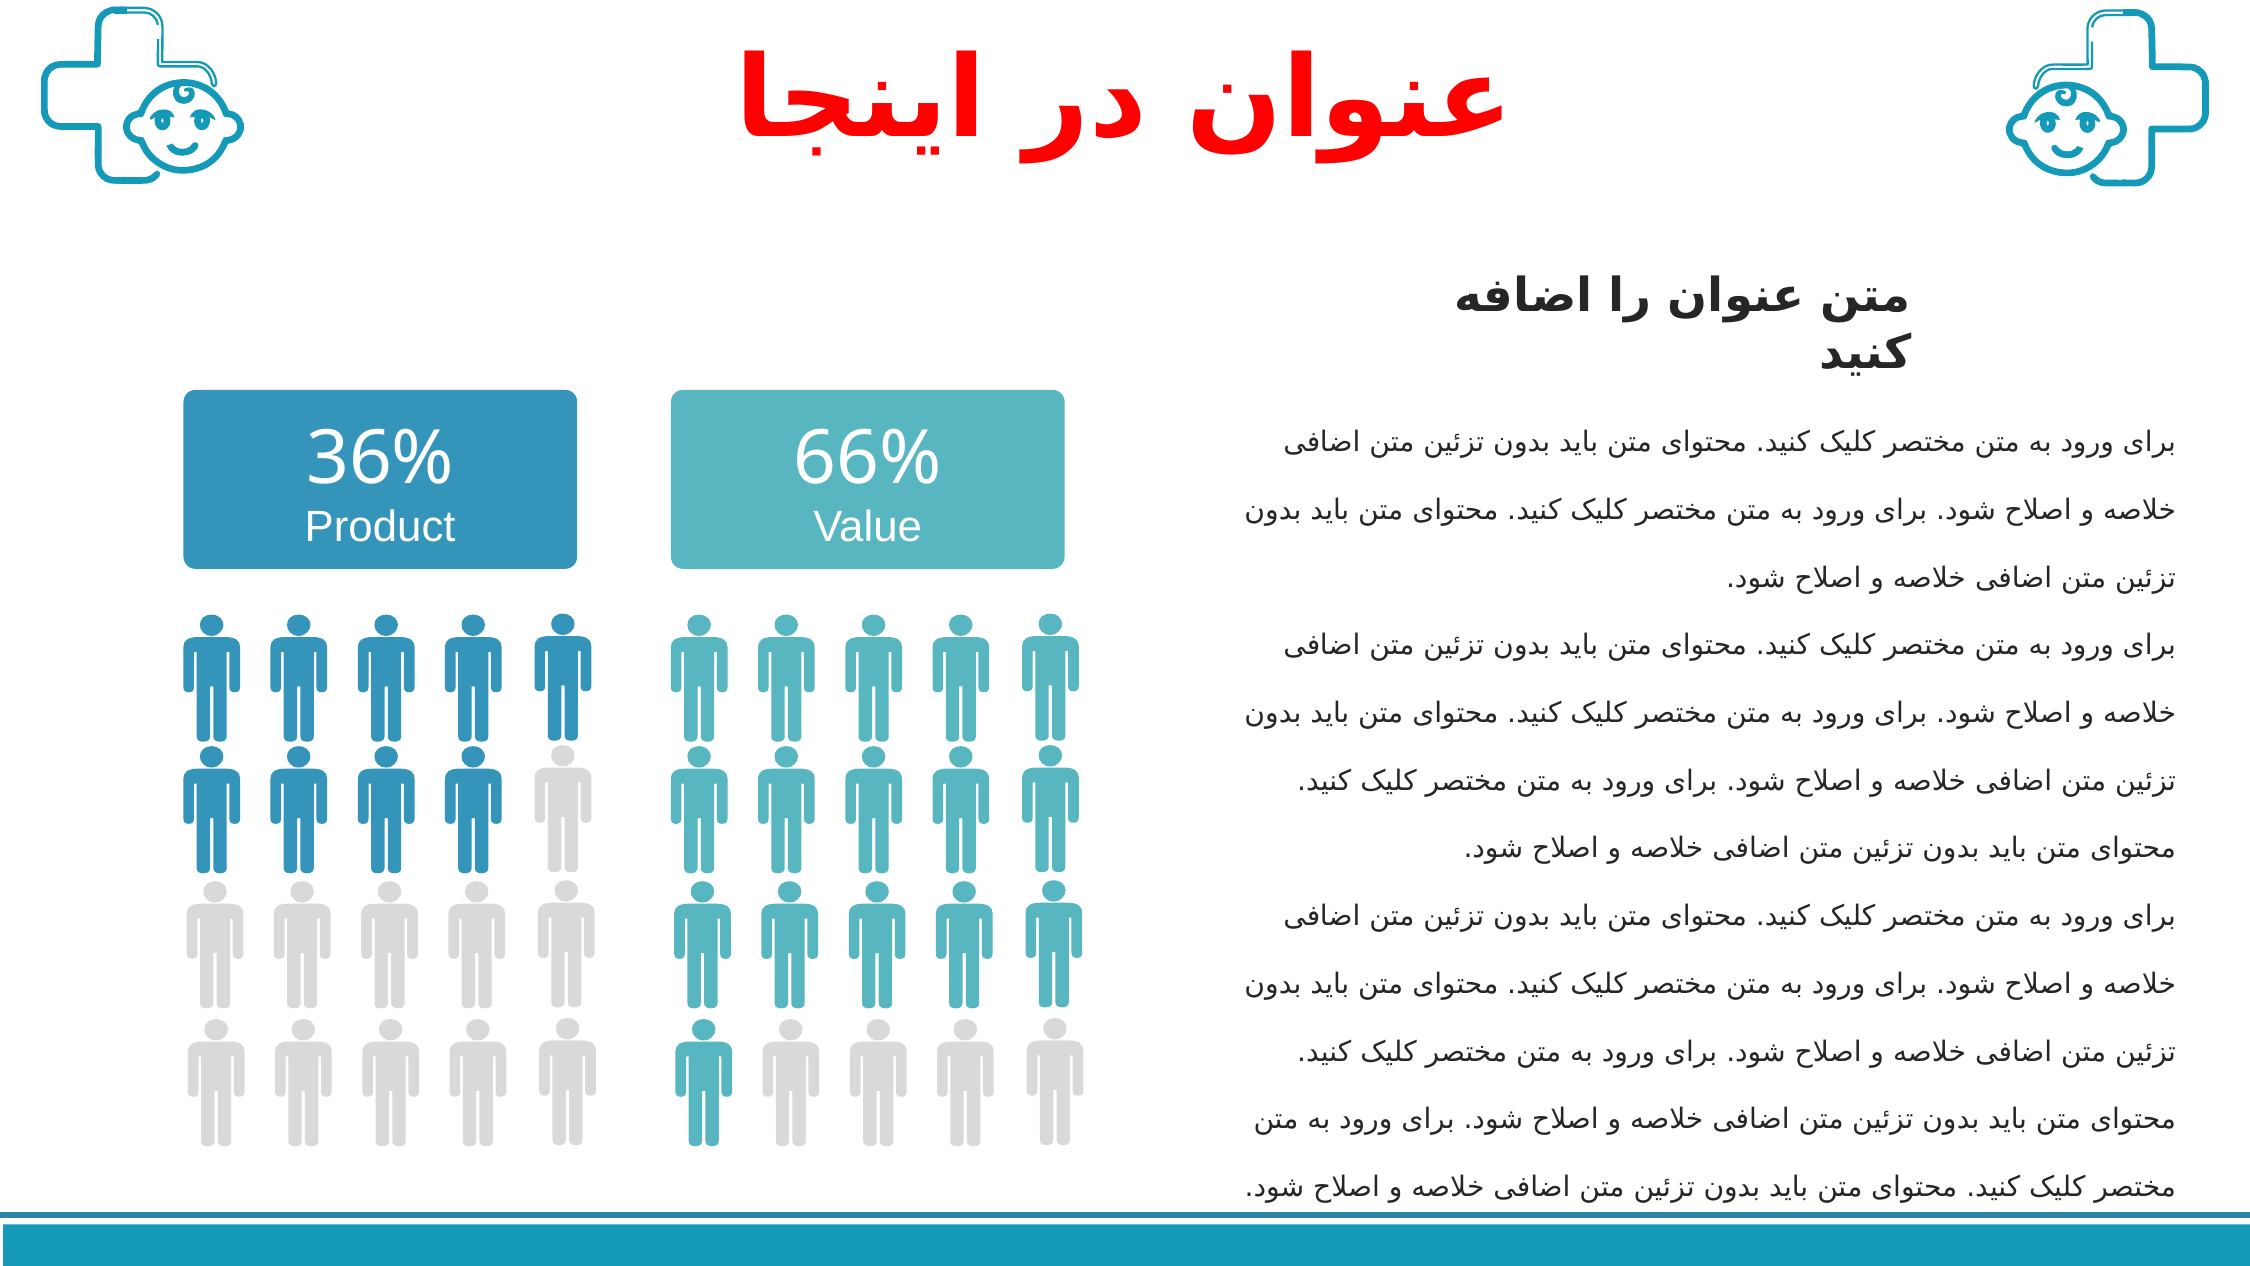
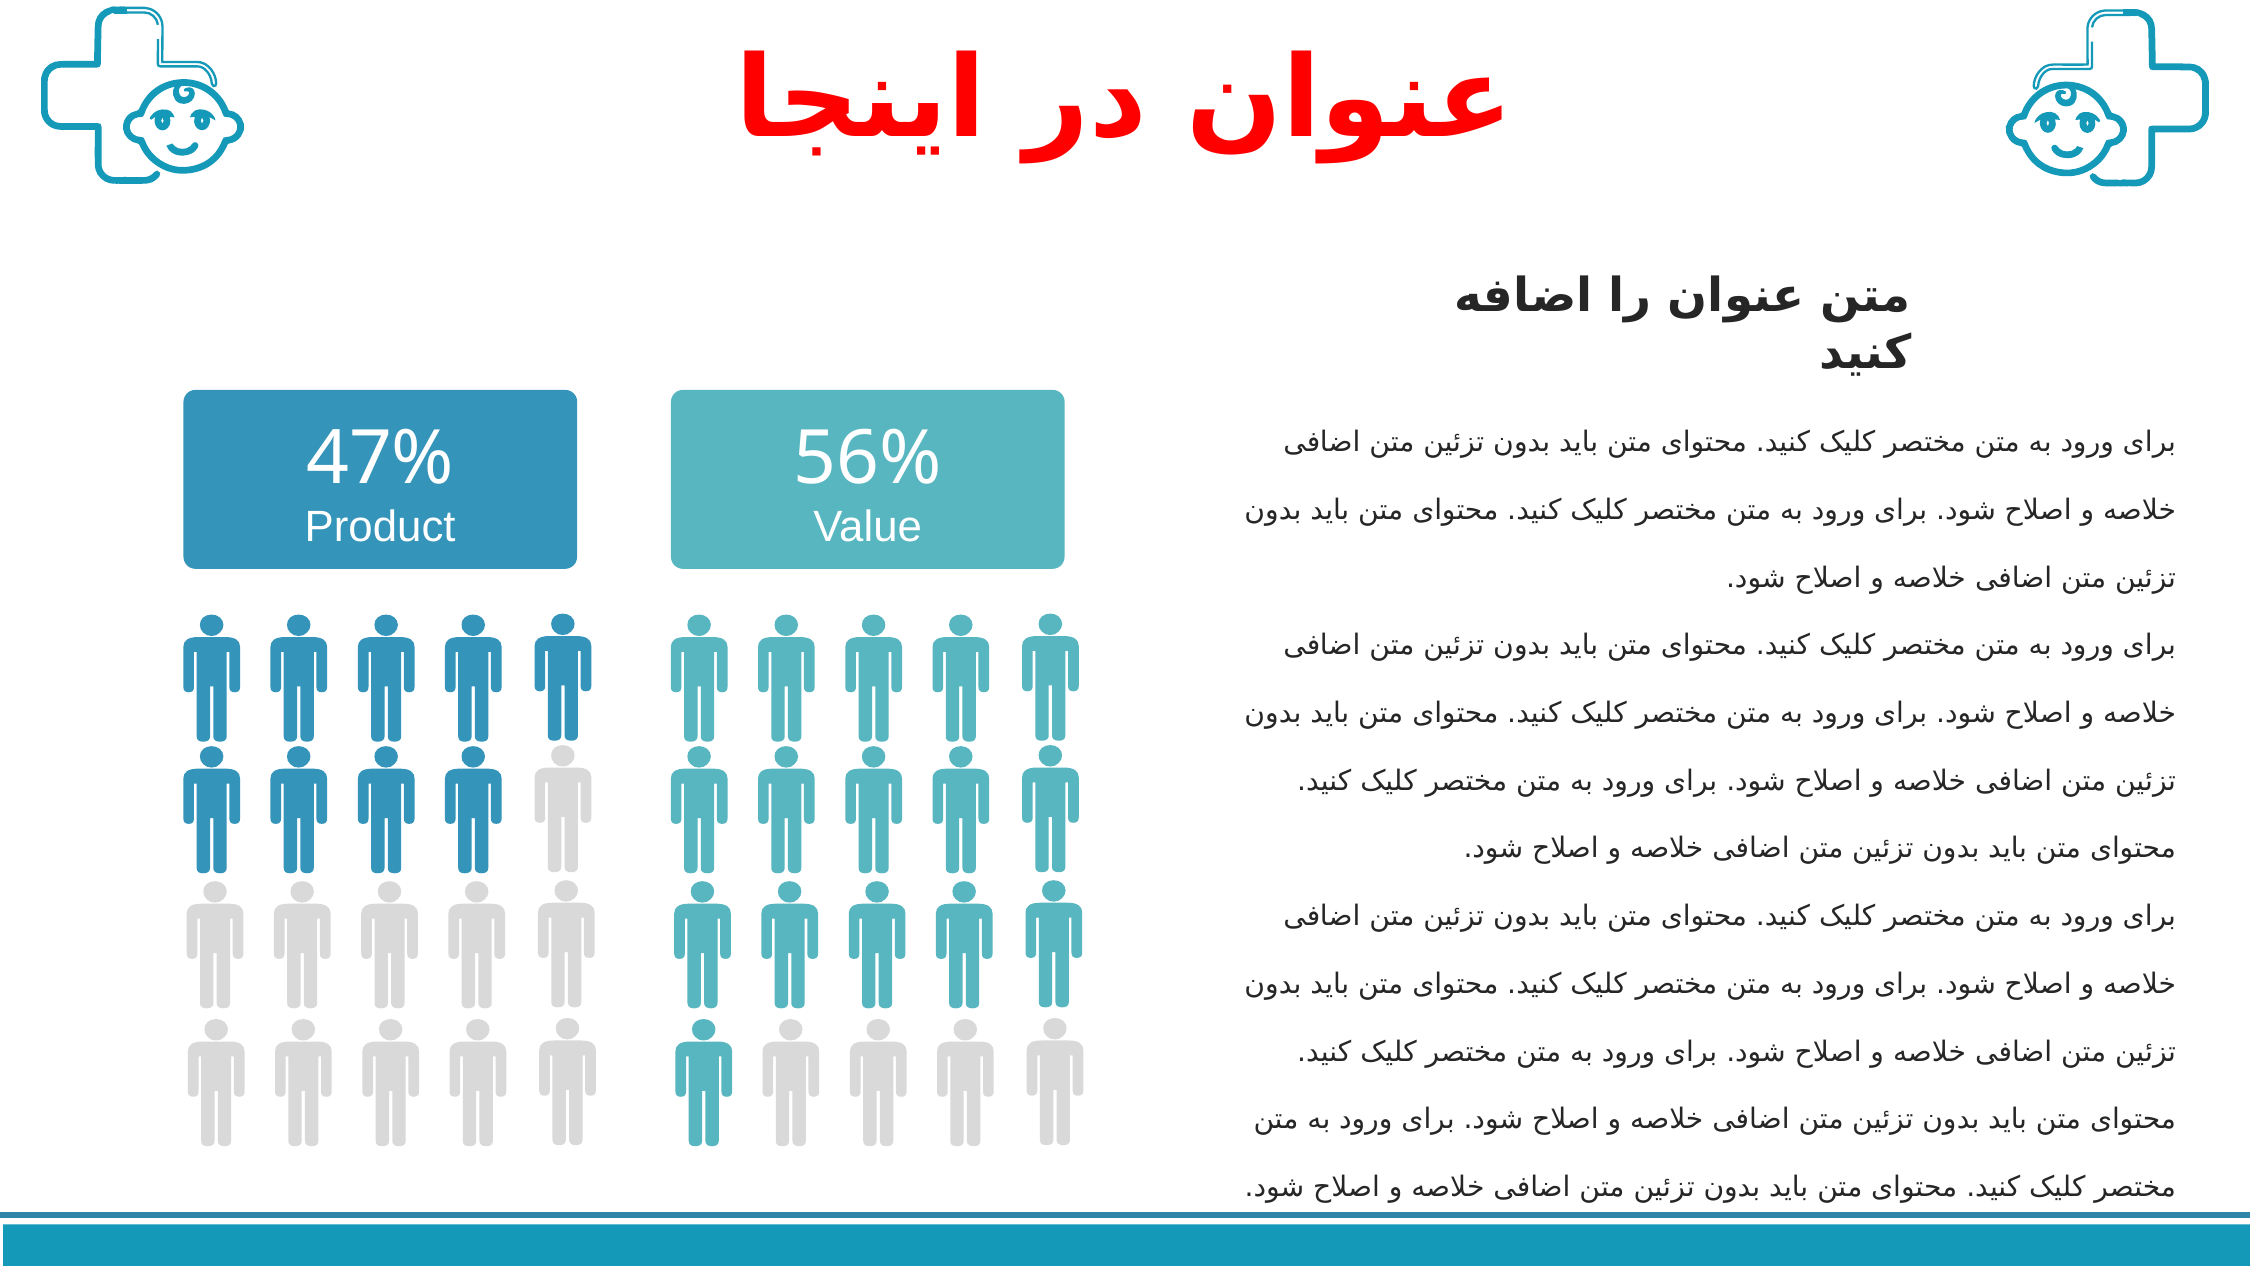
36%: 36% -> 47%
66%: 66% -> 56%
